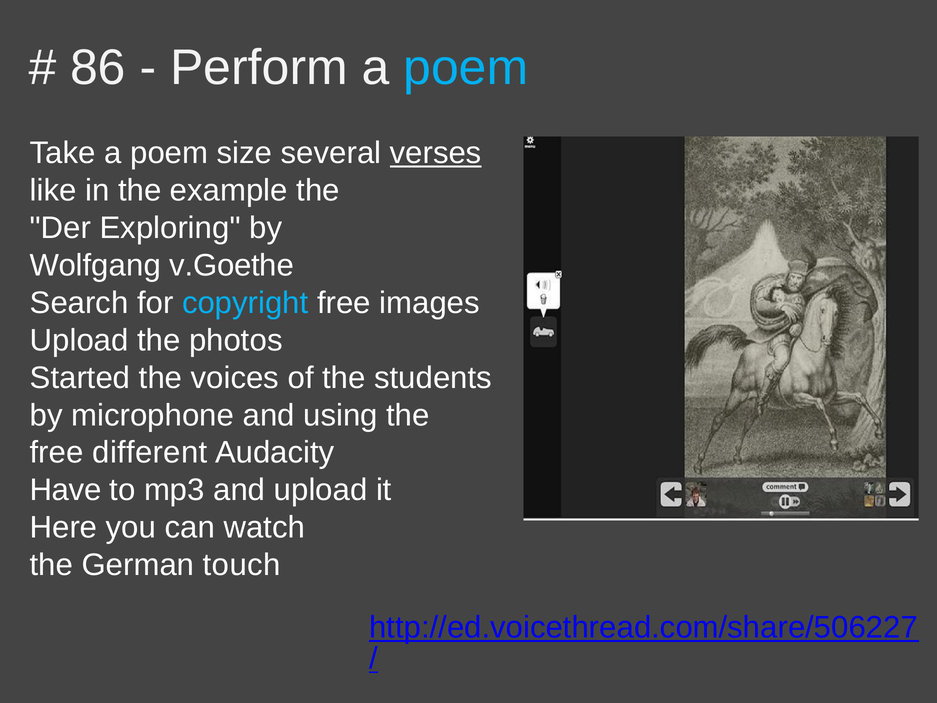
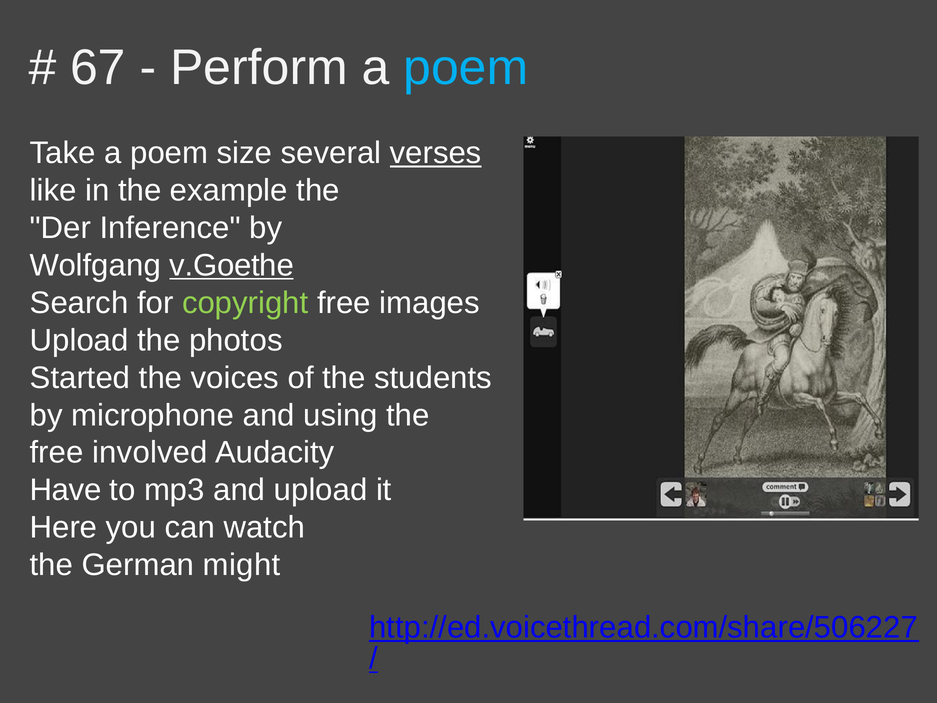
86: 86 -> 67
Exploring: Exploring -> Inference
v.Goethe underline: none -> present
copyright colour: light blue -> light green
different: different -> involved
touch: touch -> might
